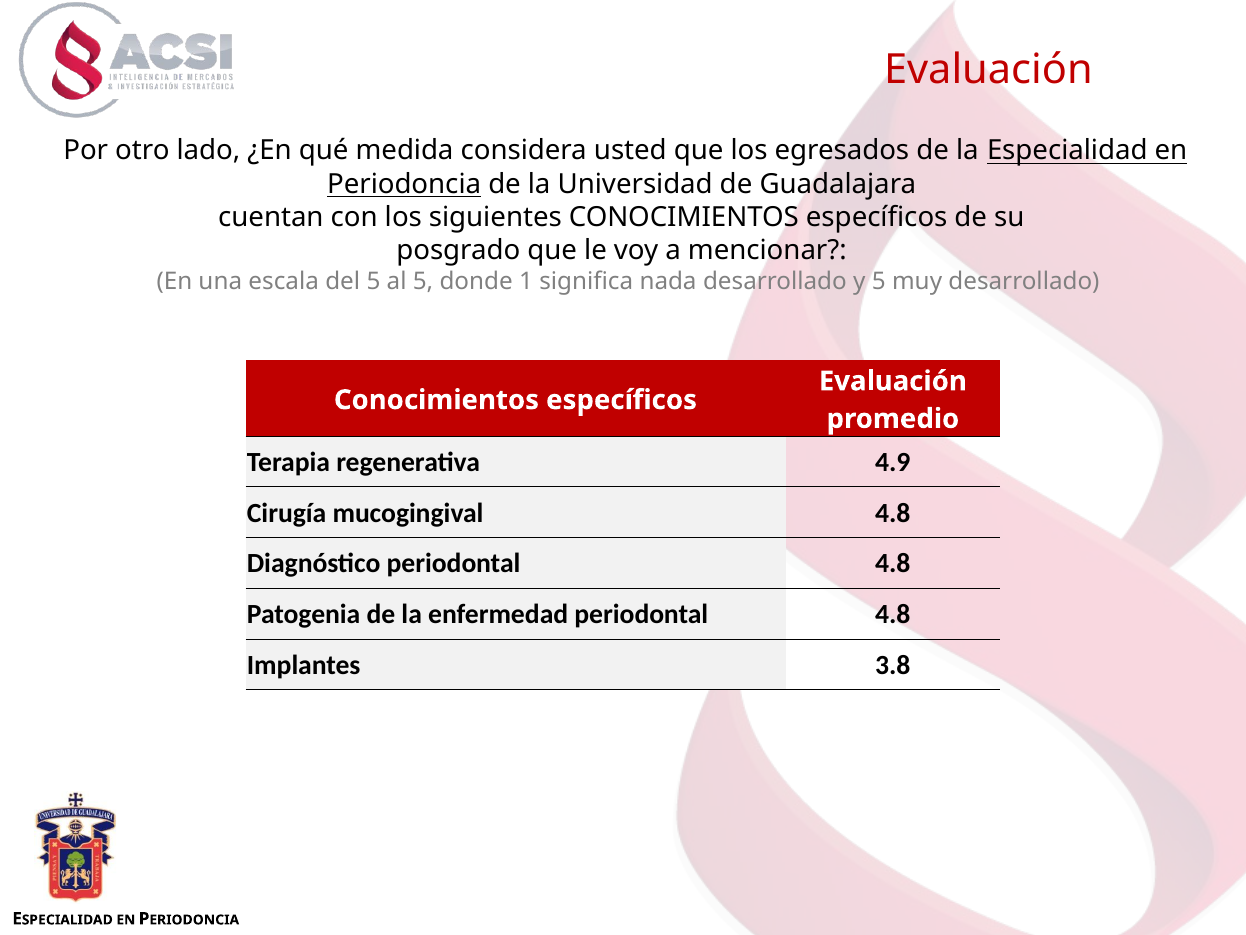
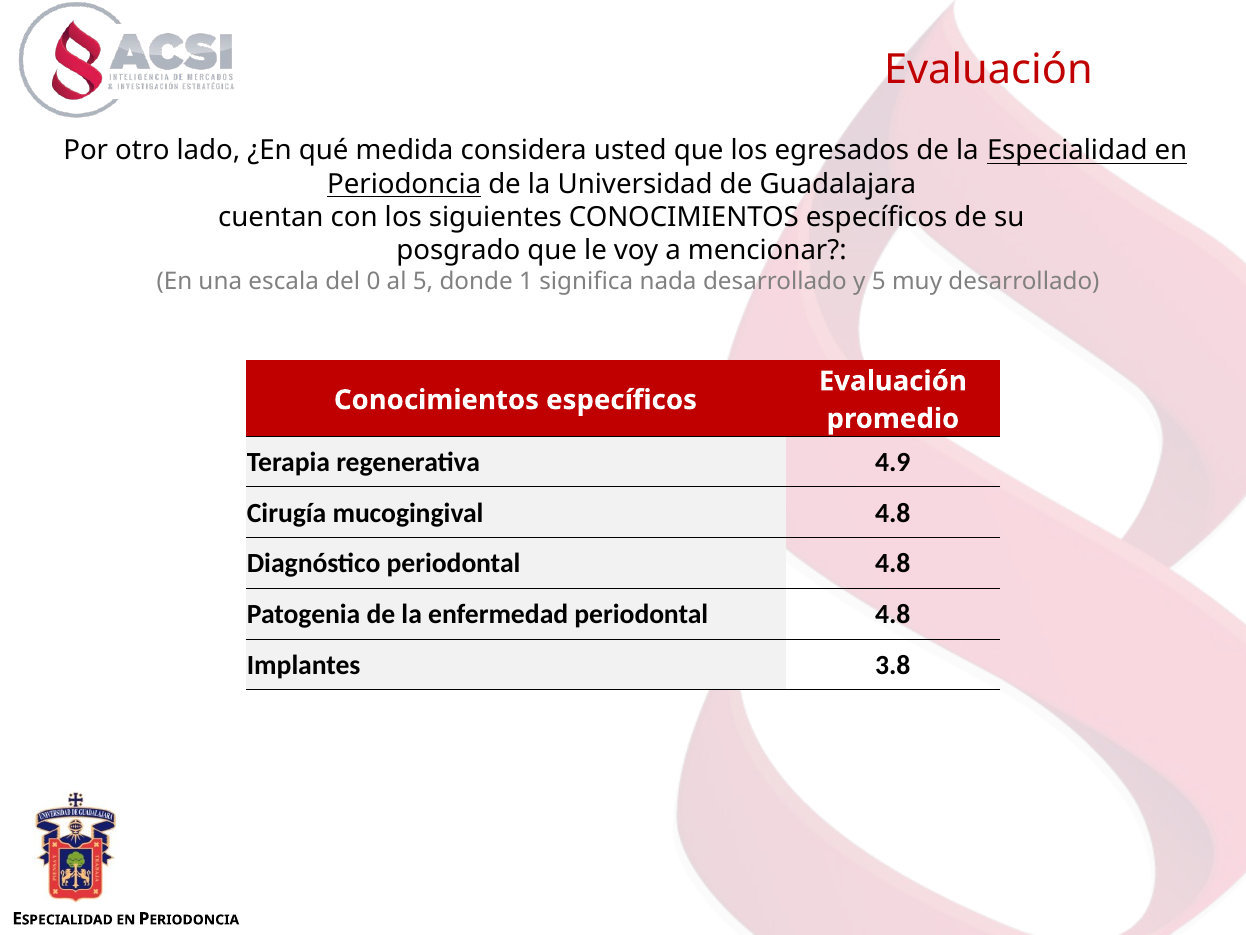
del 5: 5 -> 0
